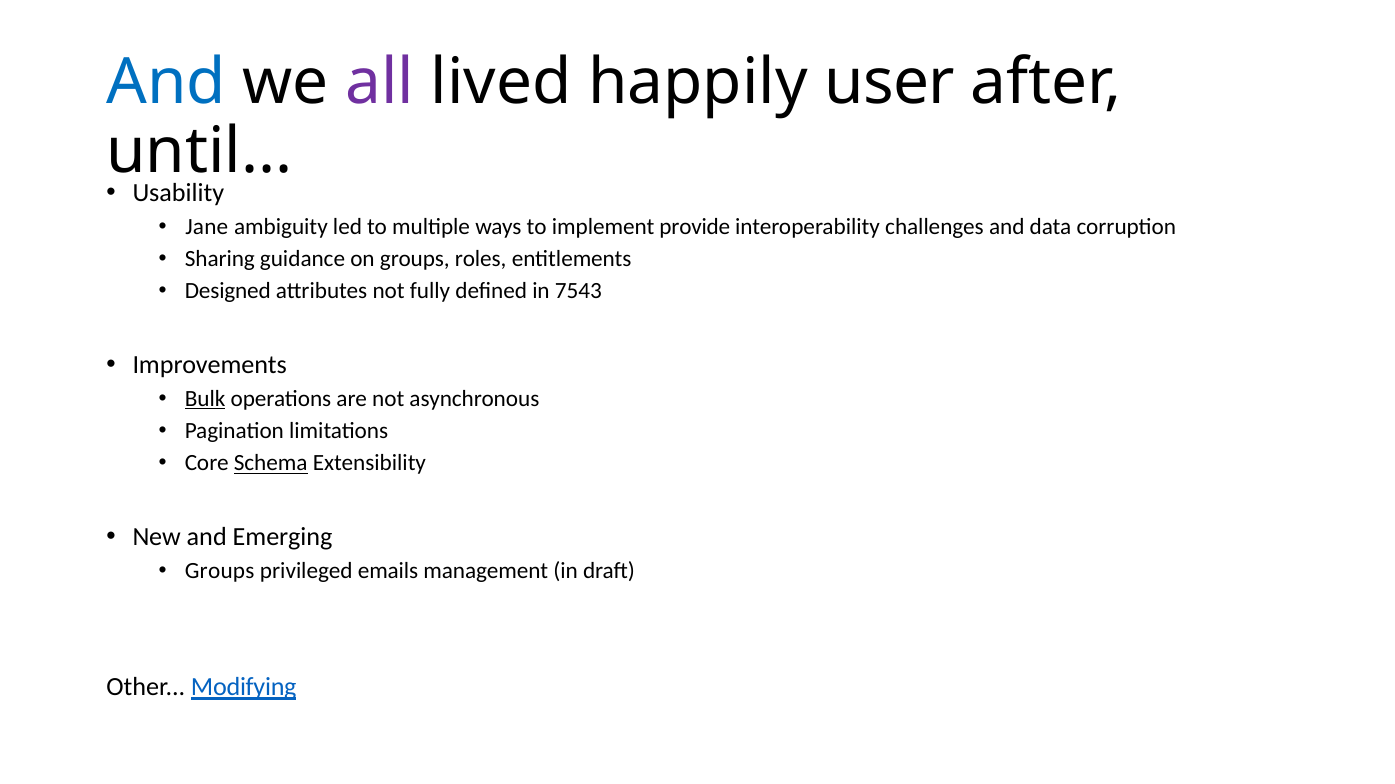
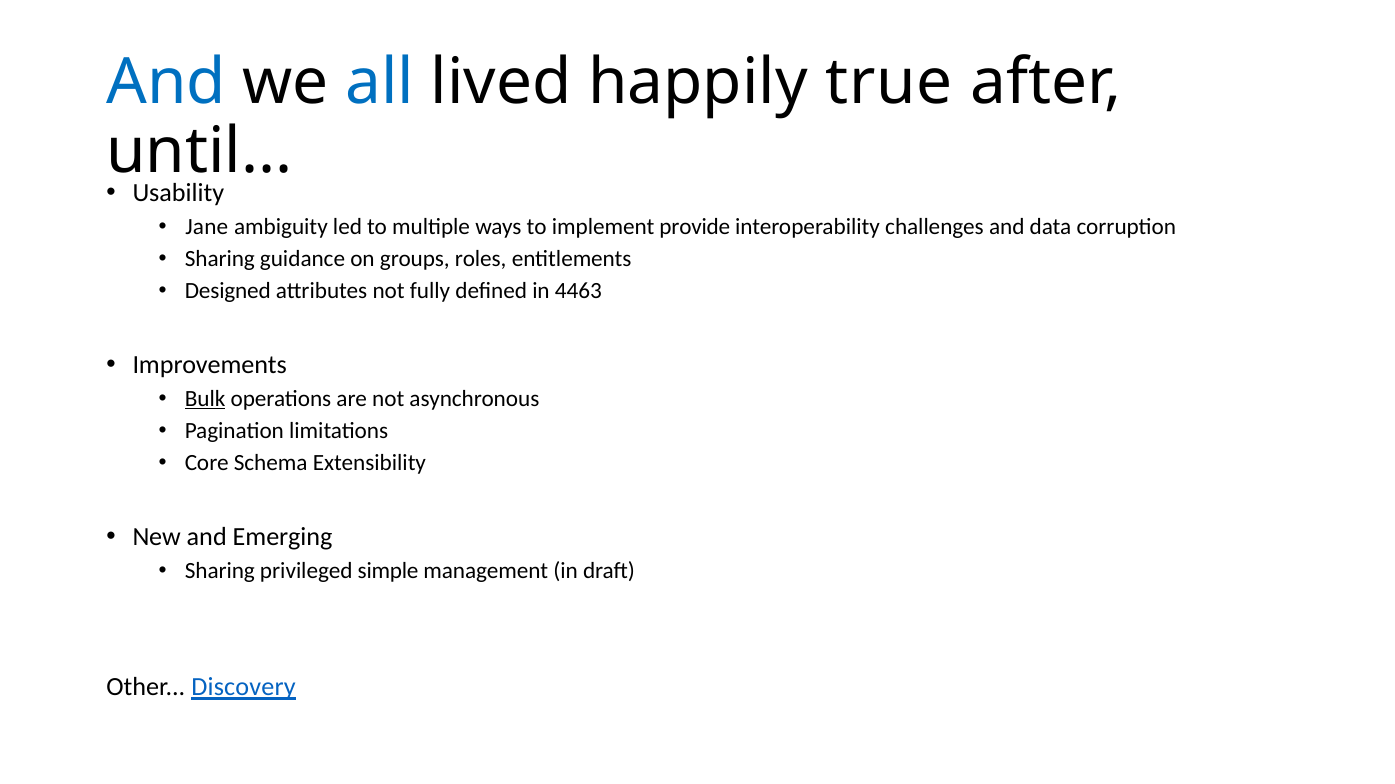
all colour: purple -> blue
user: user -> true
7543: 7543 -> 4463
Schema underline: present -> none
Groups at (220, 571): Groups -> Sharing
emails: emails -> simple
Modifying: Modifying -> Discovery
